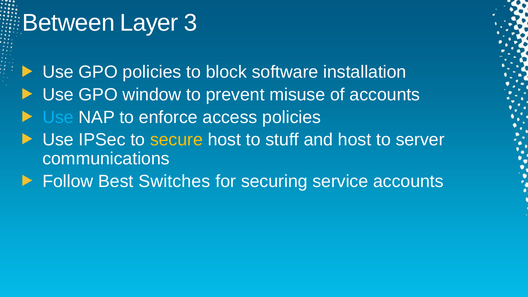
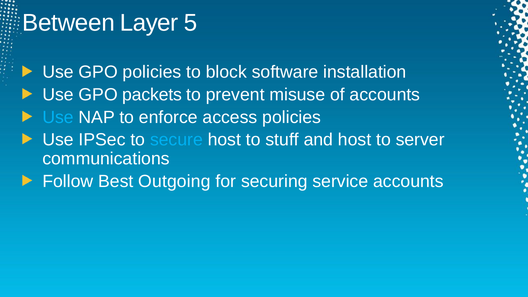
3: 3 -> 5
window: window -> packets
secure colour: yellow -> light blue
Switches: Switches -> Outgoing
